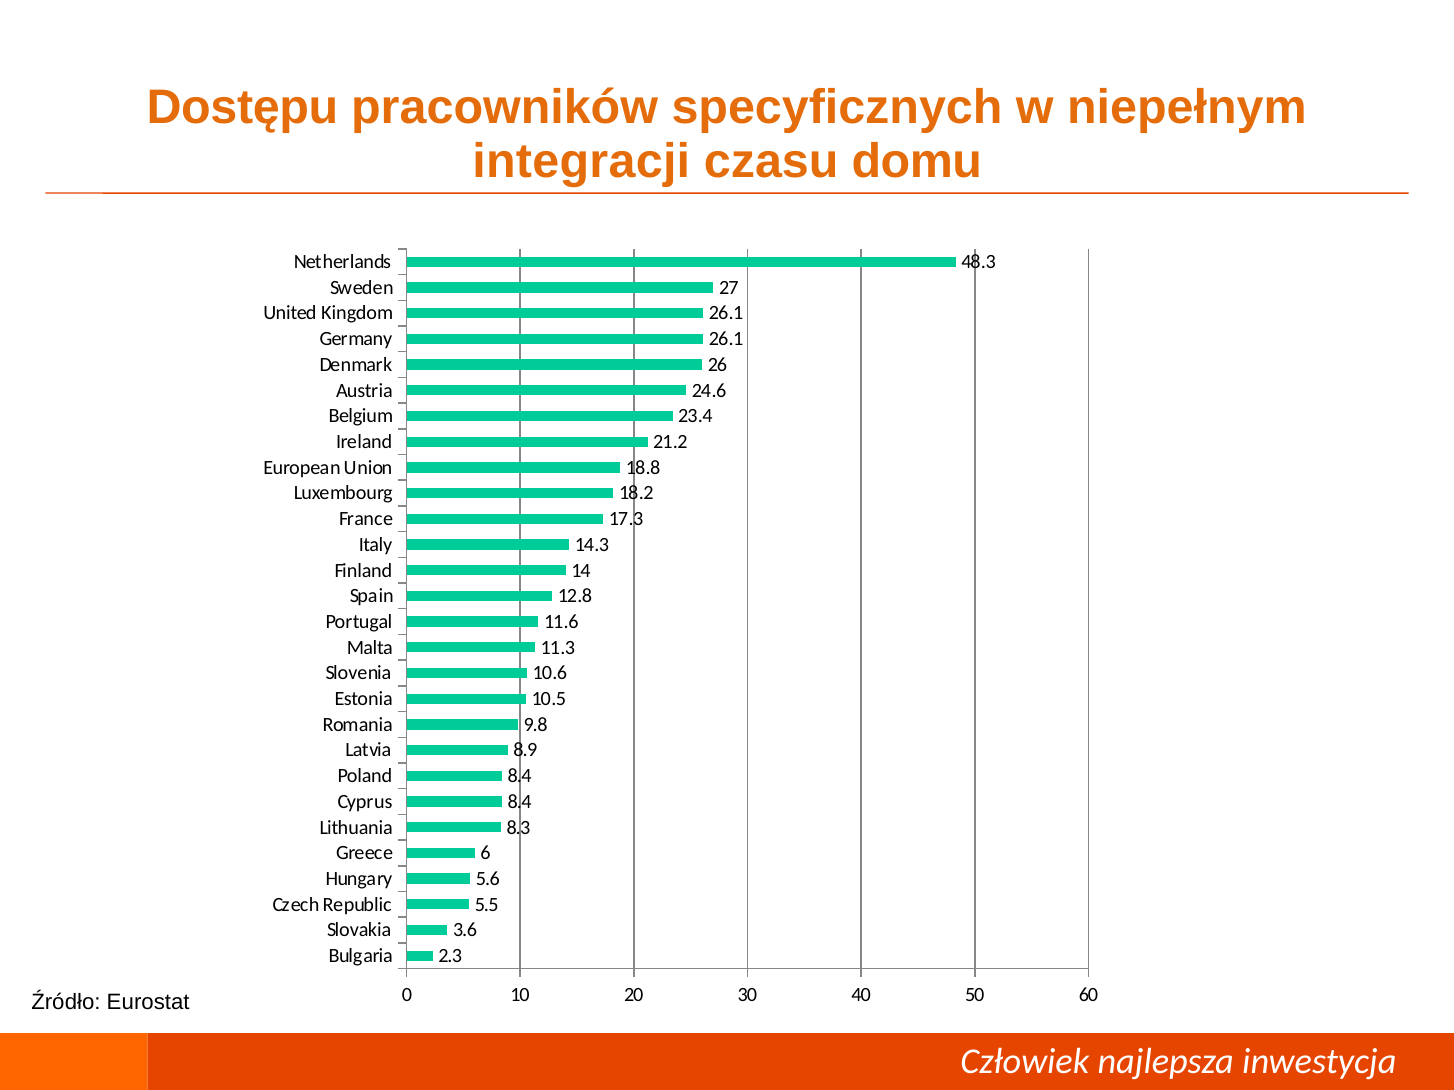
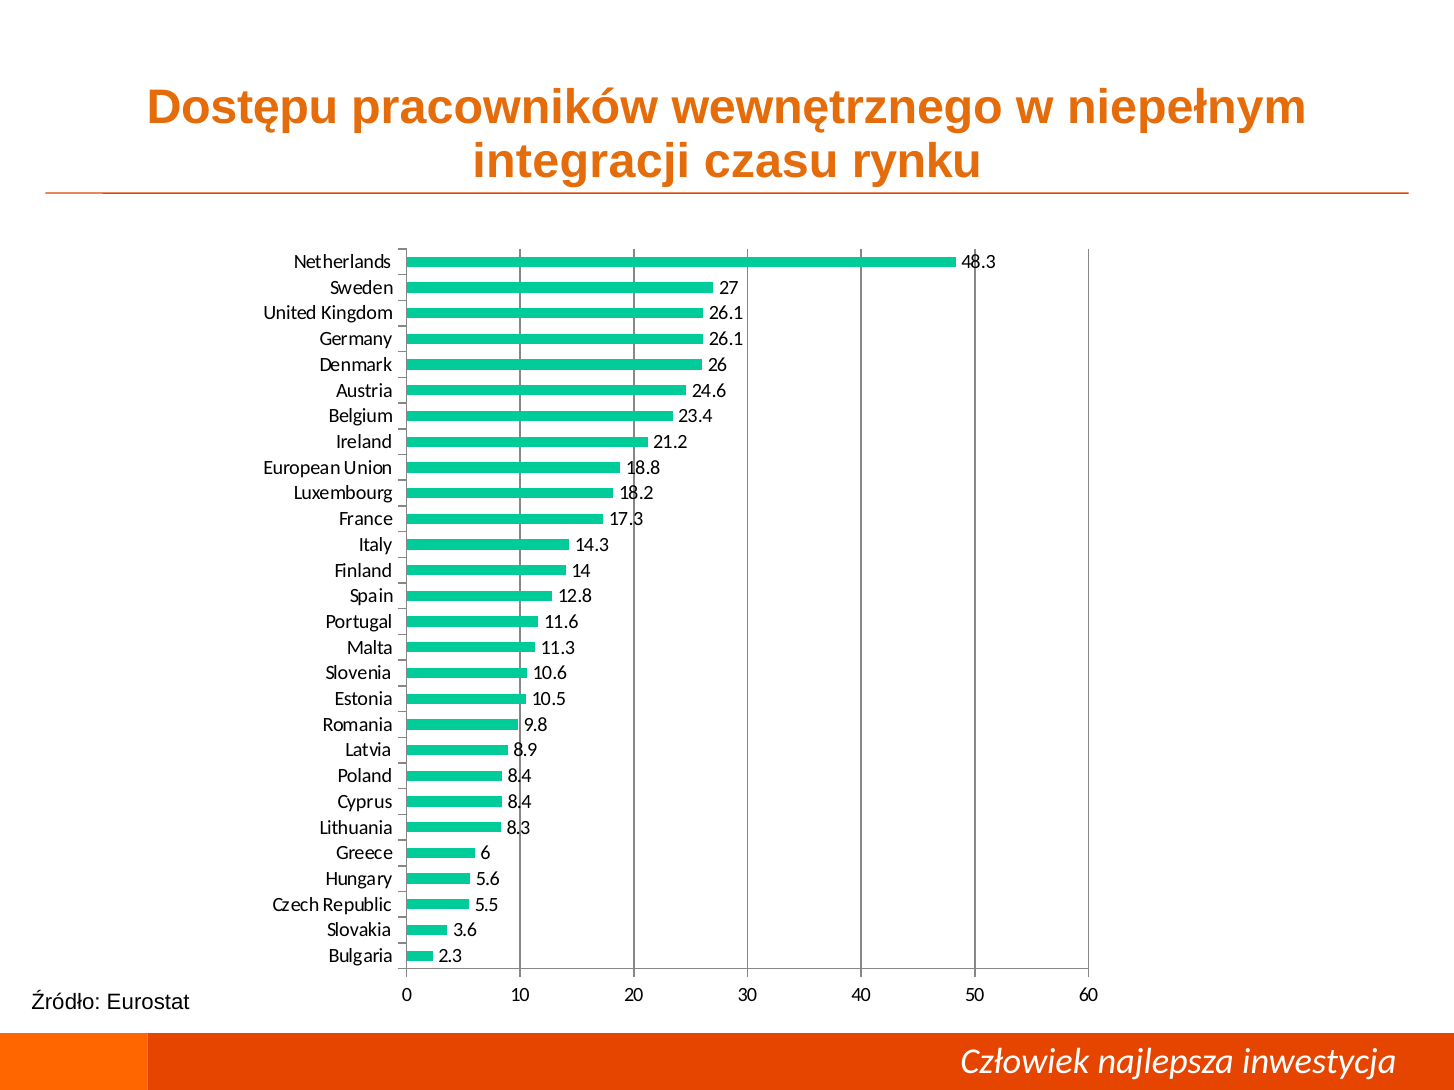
specyficznych: specyficznych -> wewnętrznego
domu: domu -> rynku
